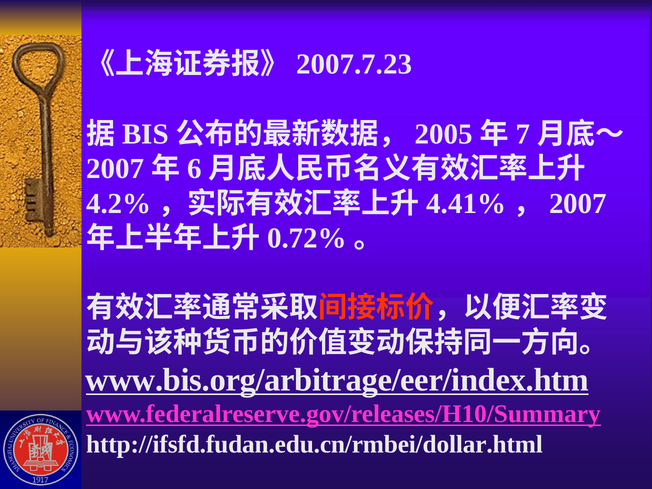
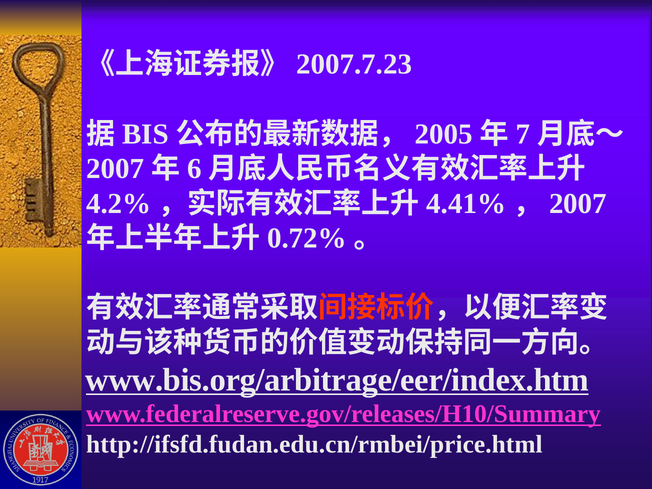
http://ifsfd.fudan.edu.cn/rmbei/dollar.html: http://ifsfd.fudan.edu.cn/rmbei/dollar.html -> http://ifsfd.fudan.edu.cn/rmbei/price.html
